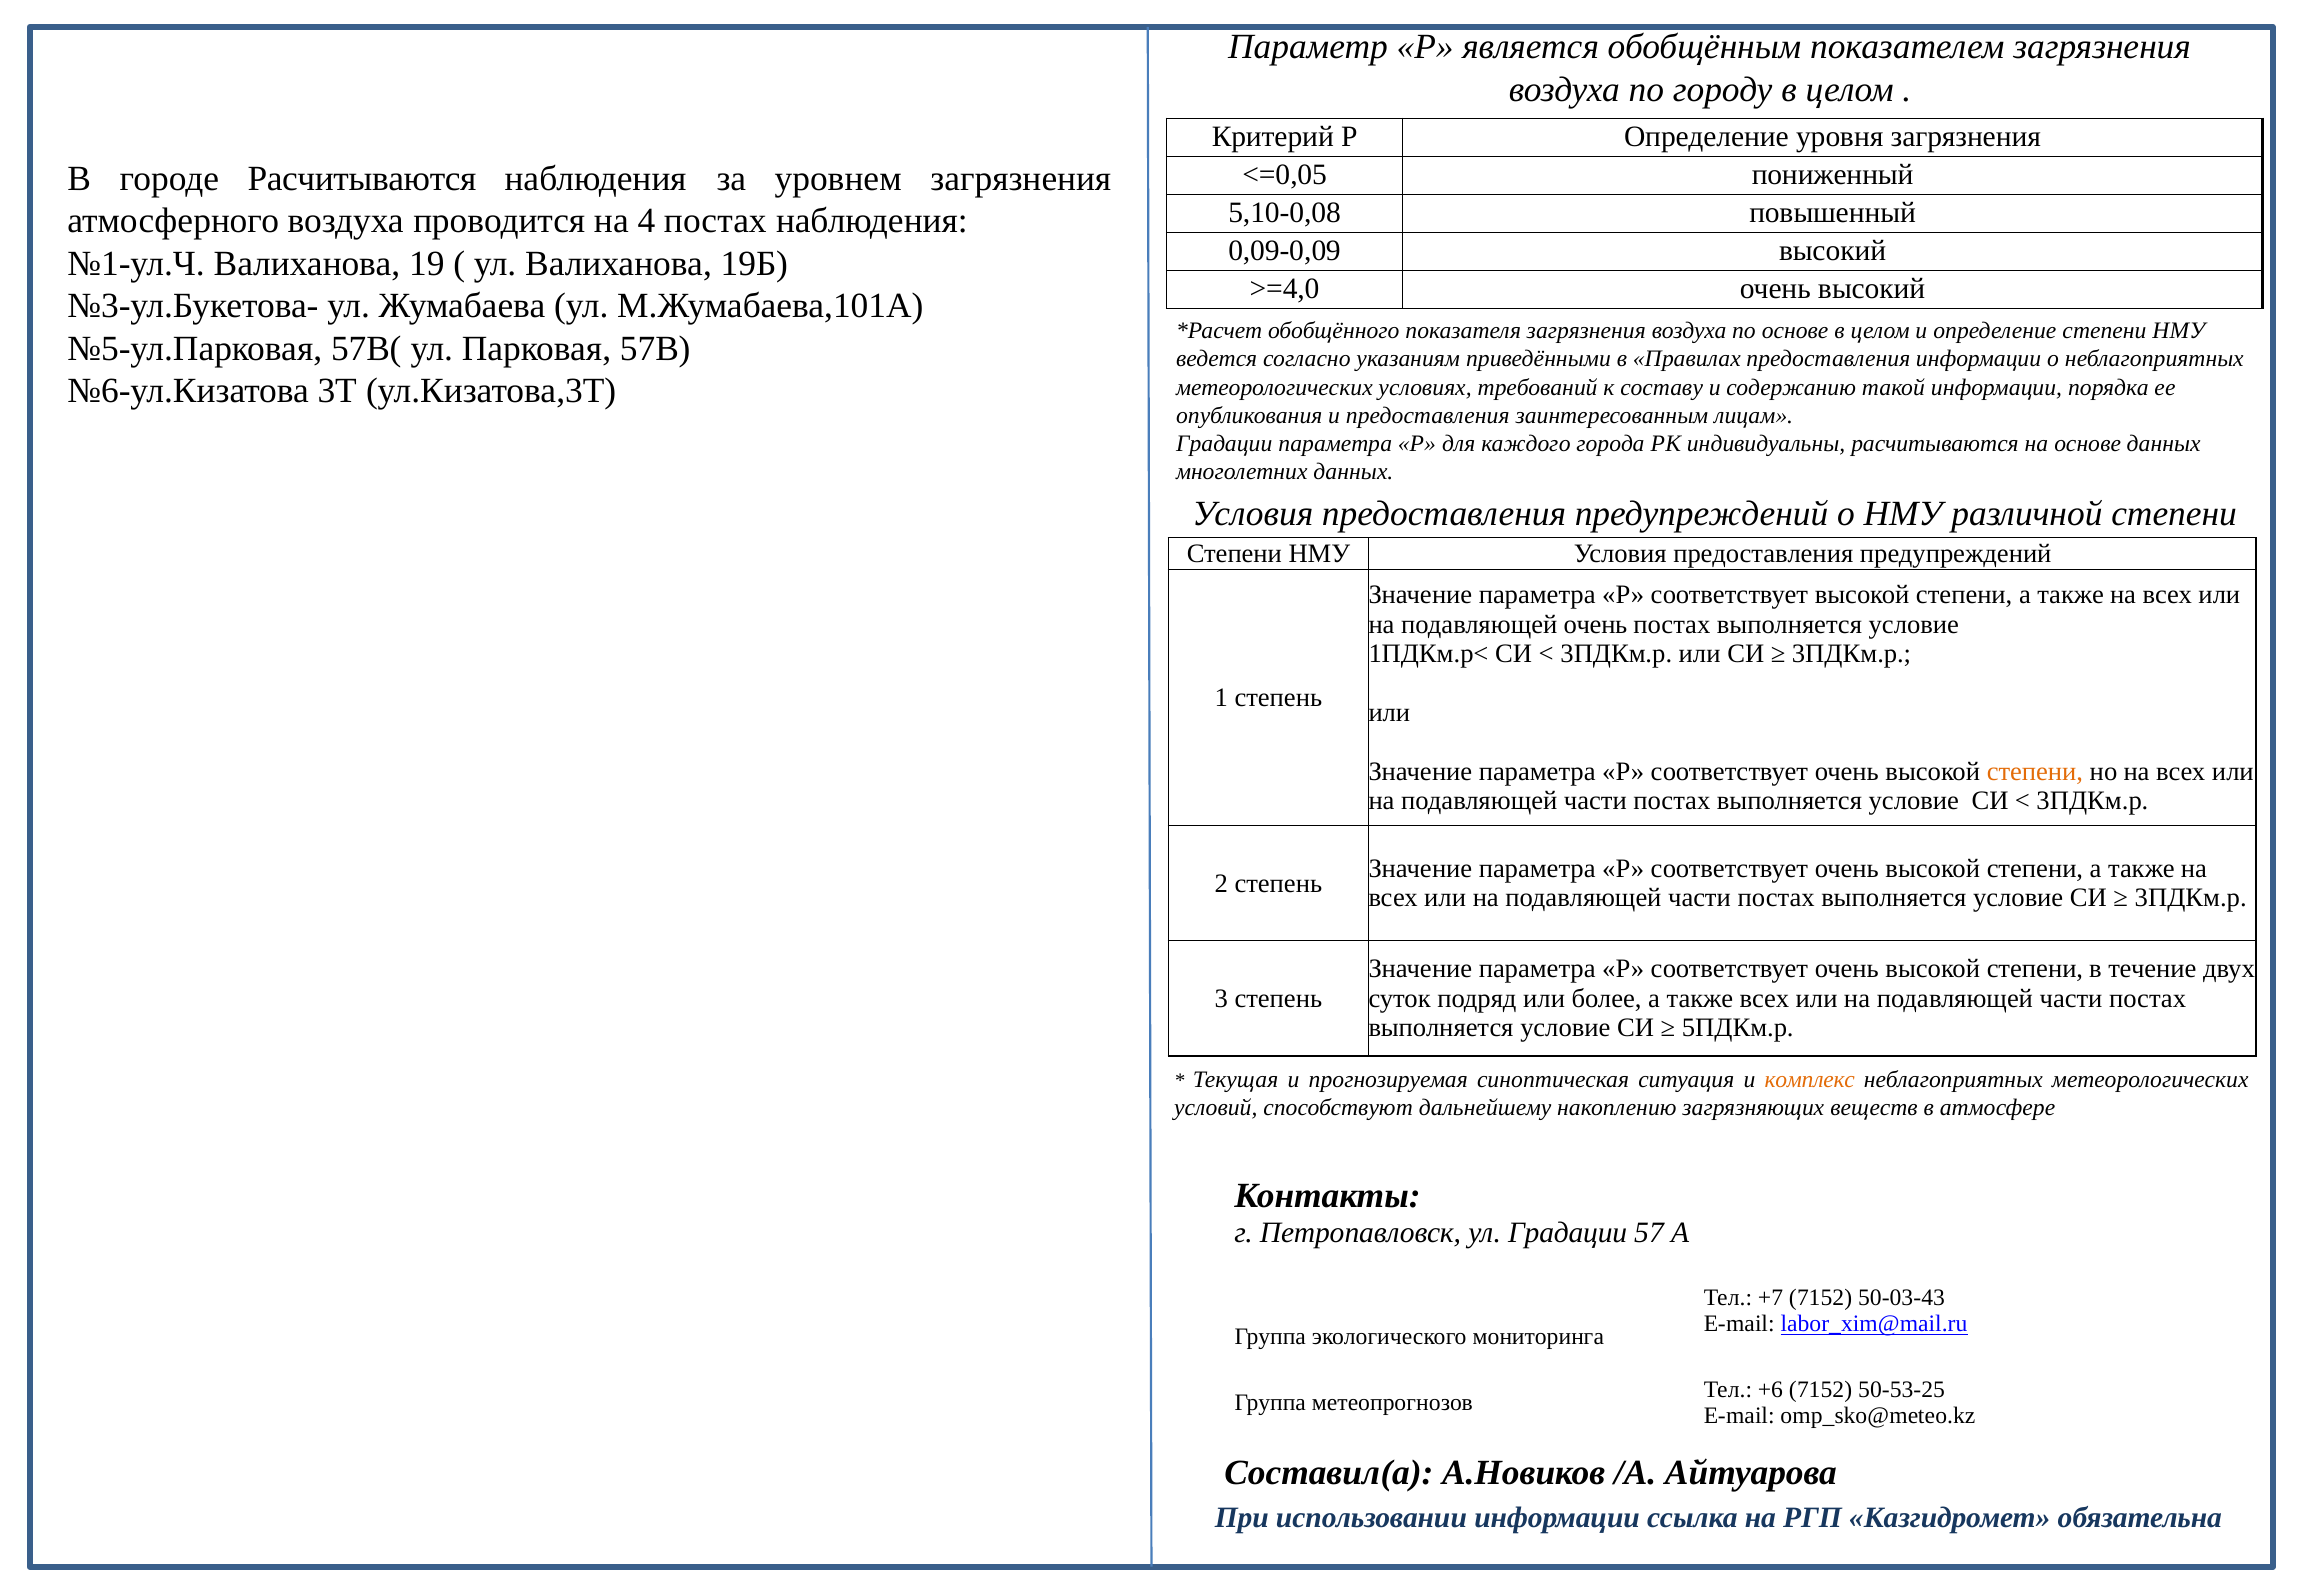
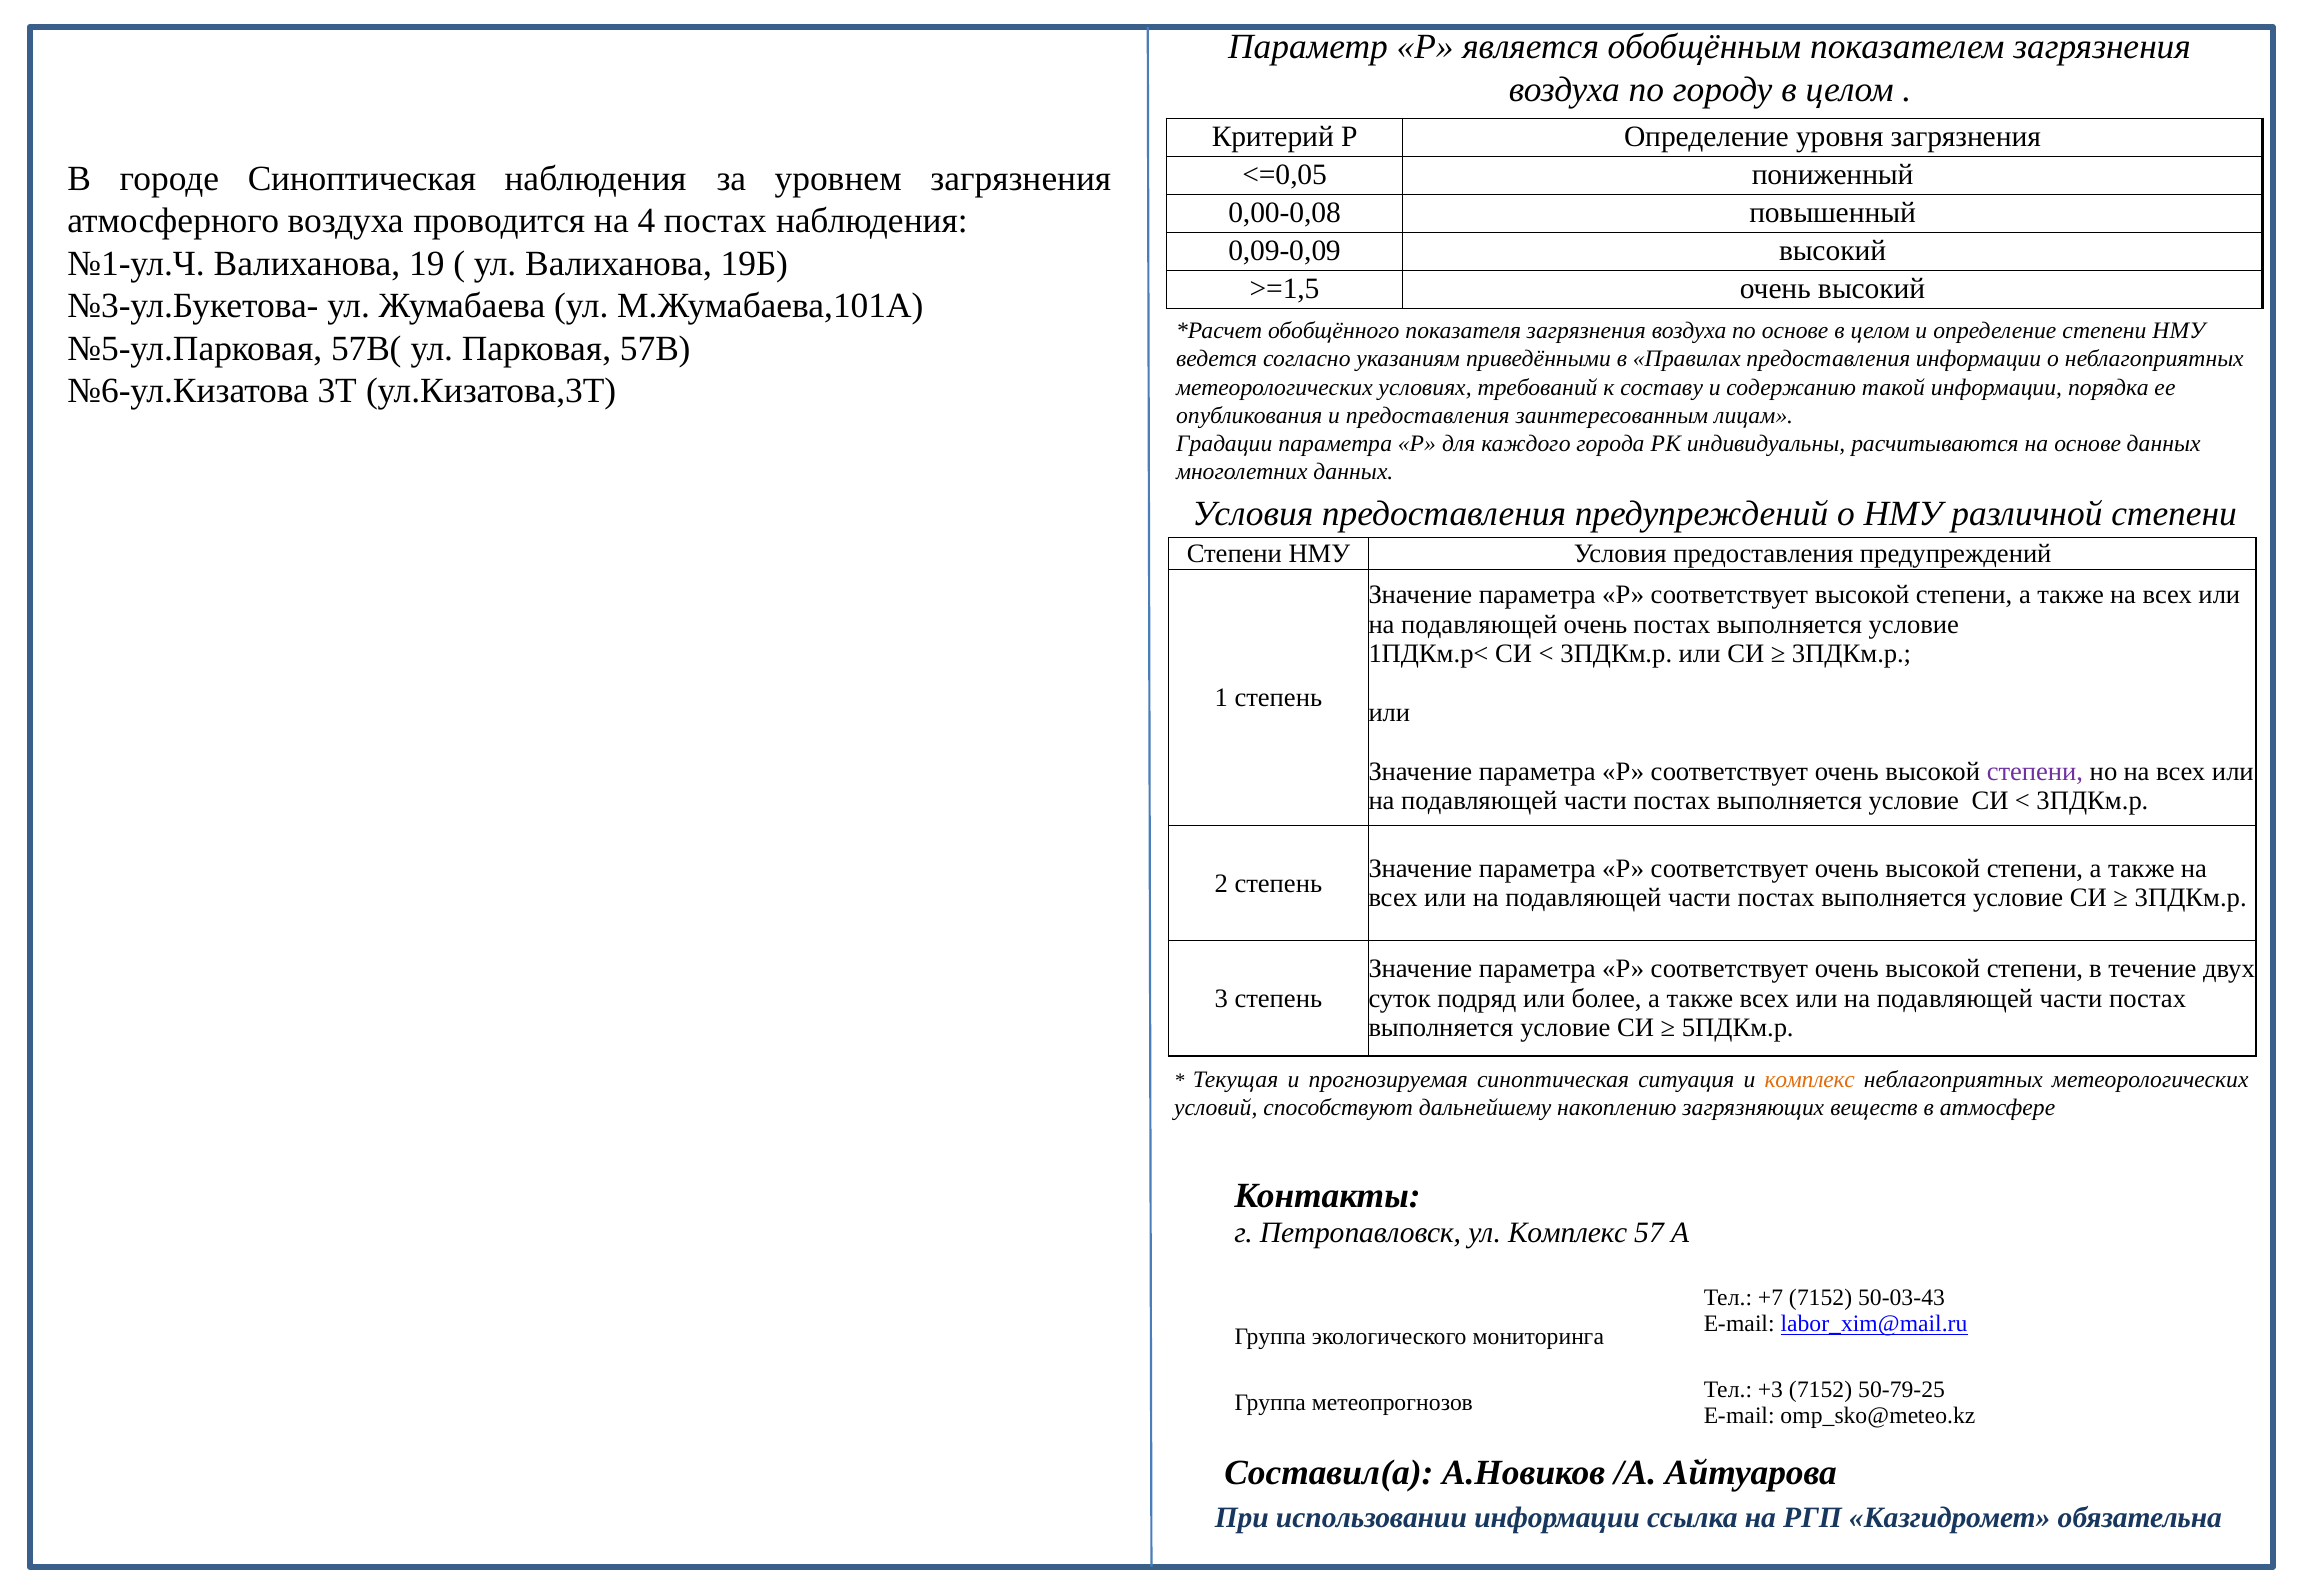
городе Расчитываются: Расчитываются -> Синоптическая
5,10-0,08: 5,10-0,08 -> 0,00-0,08
>=4,0: >=4,0 -> >=1,5
степени at (2035, 772) colour: orange -> purple
ул Градации: Градации -> Комплекс
+6: +6 -> +3
50-53-25: 50-53-25 -> 50-79-25
